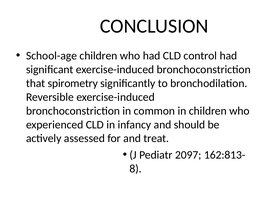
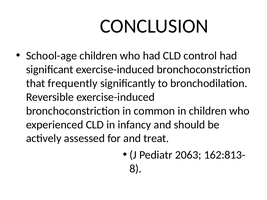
spirometry: spirometry -> frequently
2097: 2097 -> 2063
